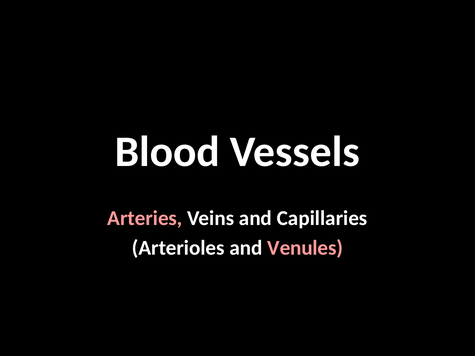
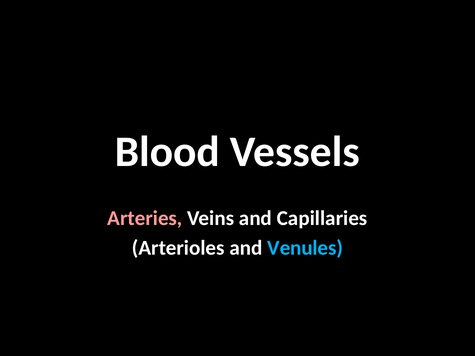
Venules colour: pink -> light blue
